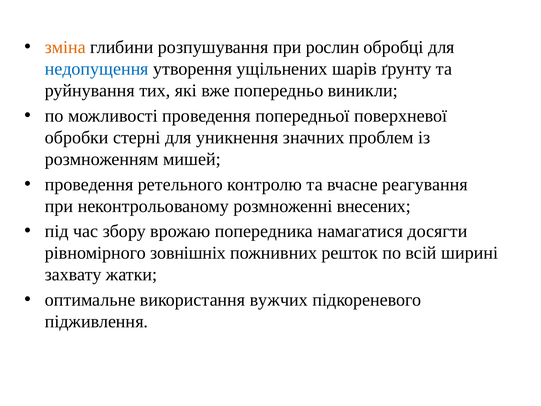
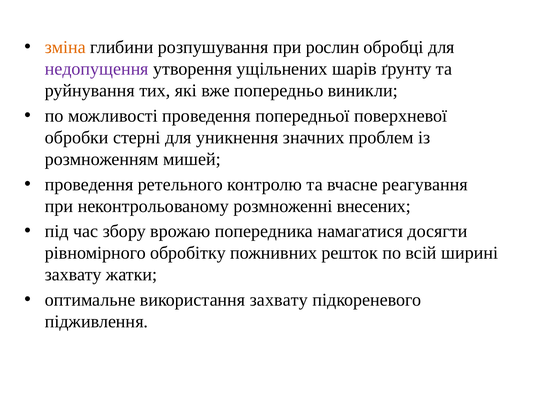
недопущення colour: blue -> purple
зовнішніх: зовнішніх -> обробітку
використання вужчих: вужчих -> захвату
